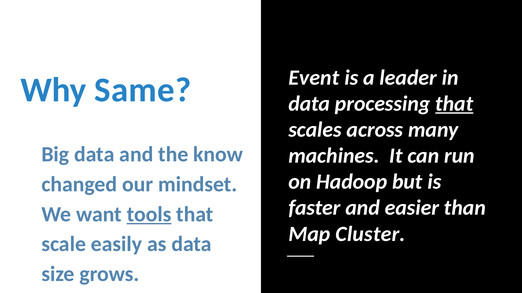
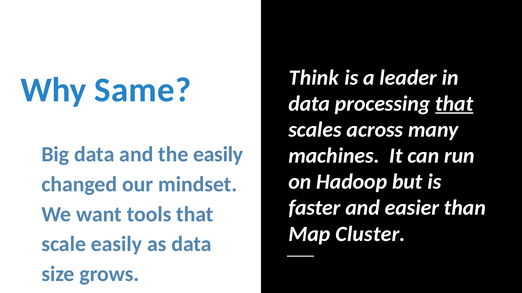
Event: Event -> Think
the know: know -> easily
tools underline: present -> none
